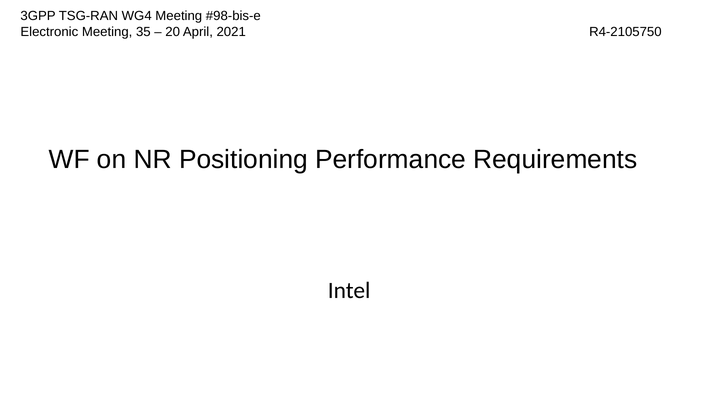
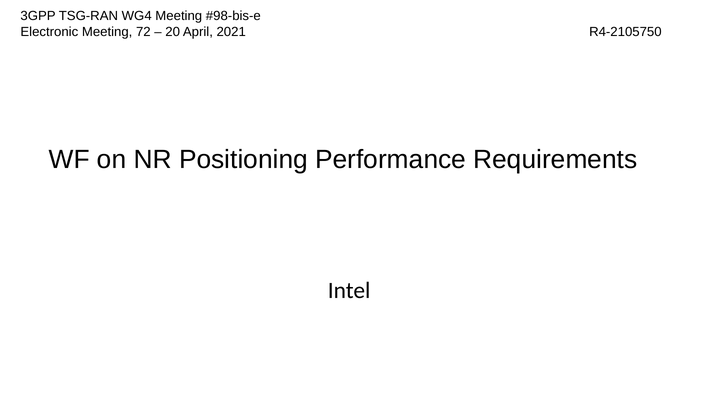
35: 35 -> 72
